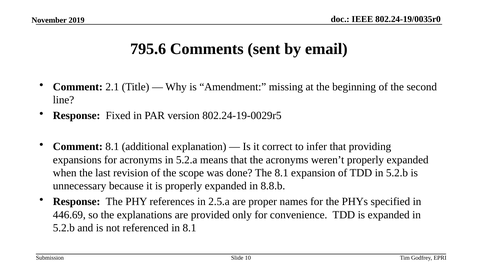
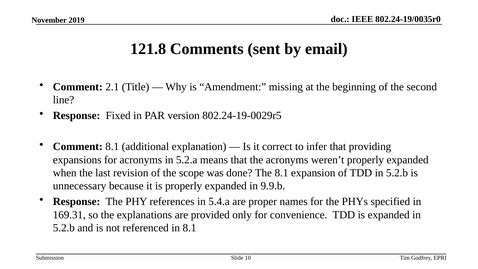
795.6: 795.6 -> 121.8
8.8.b: 8.8.b -> 9.9.b
2.5.a: 2.5.a -> 5.4.a
446.69: 446.69 -> 169.31
